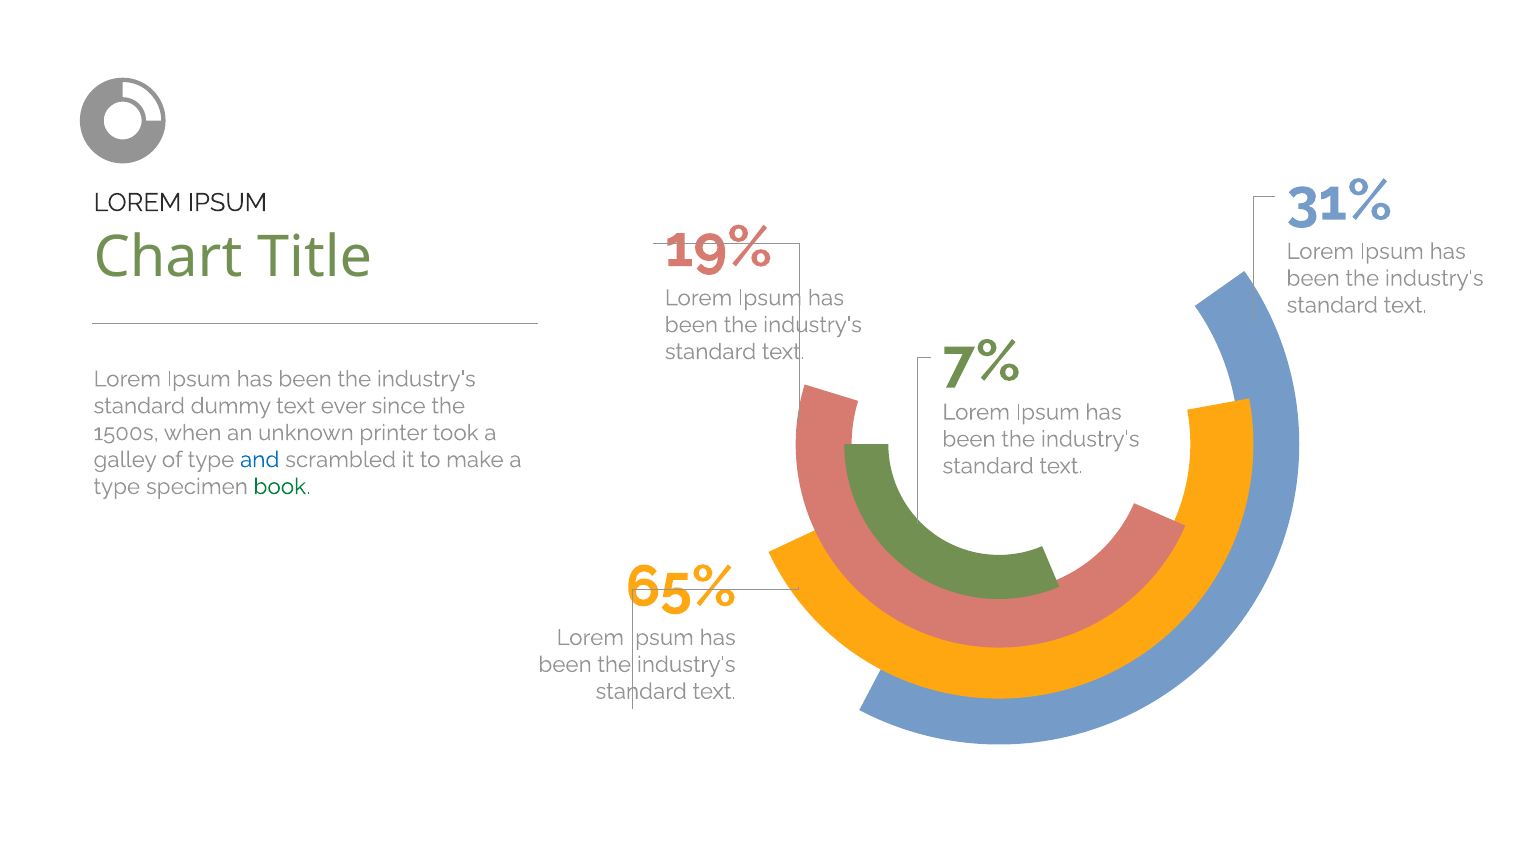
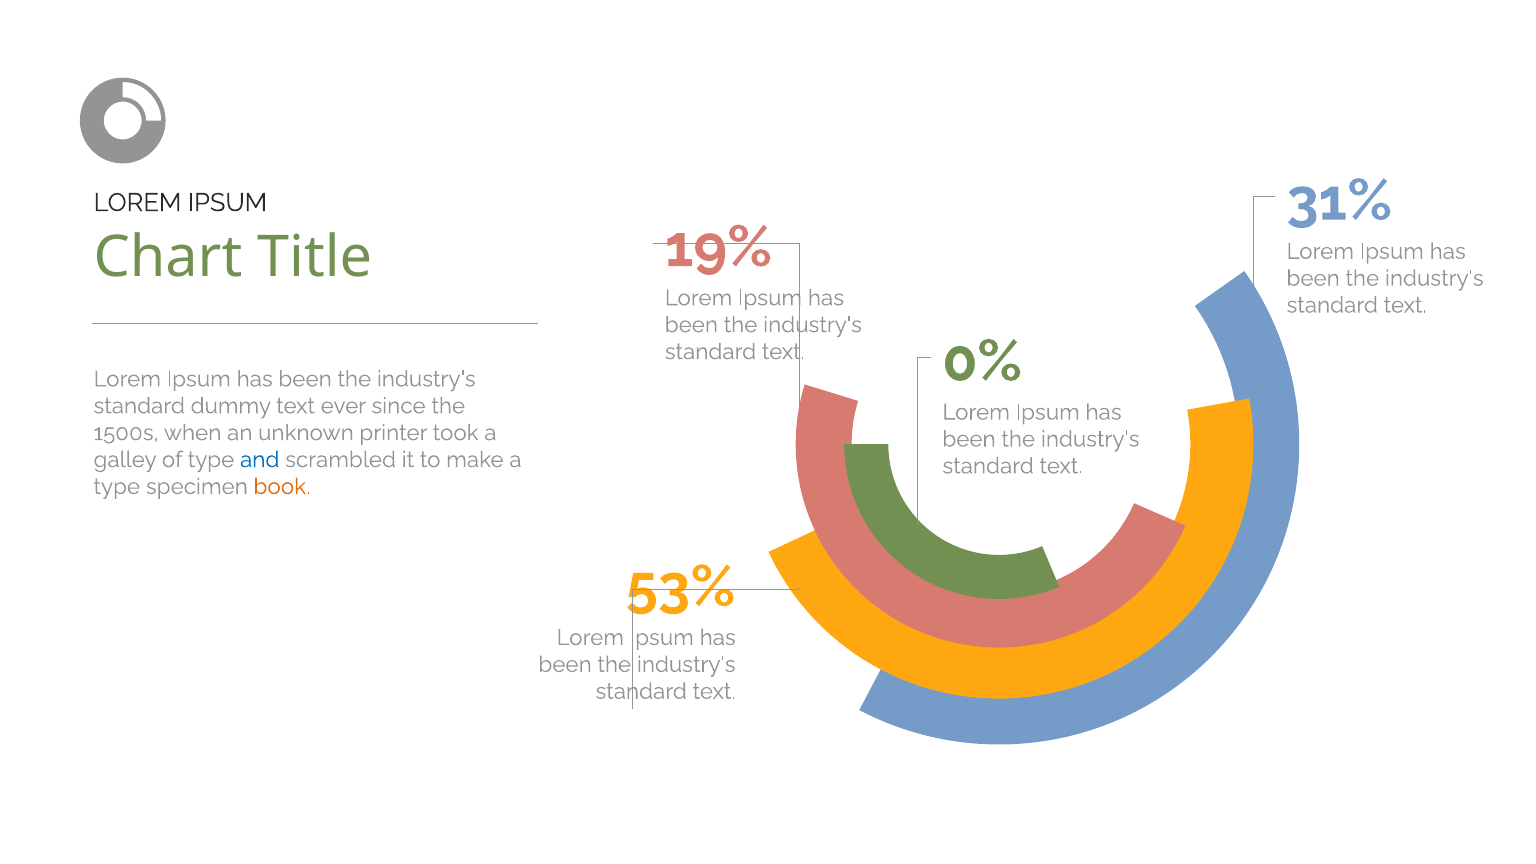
7%: 7% -> 0%
book colour: green -> orange
65%: 65% -> 53%
